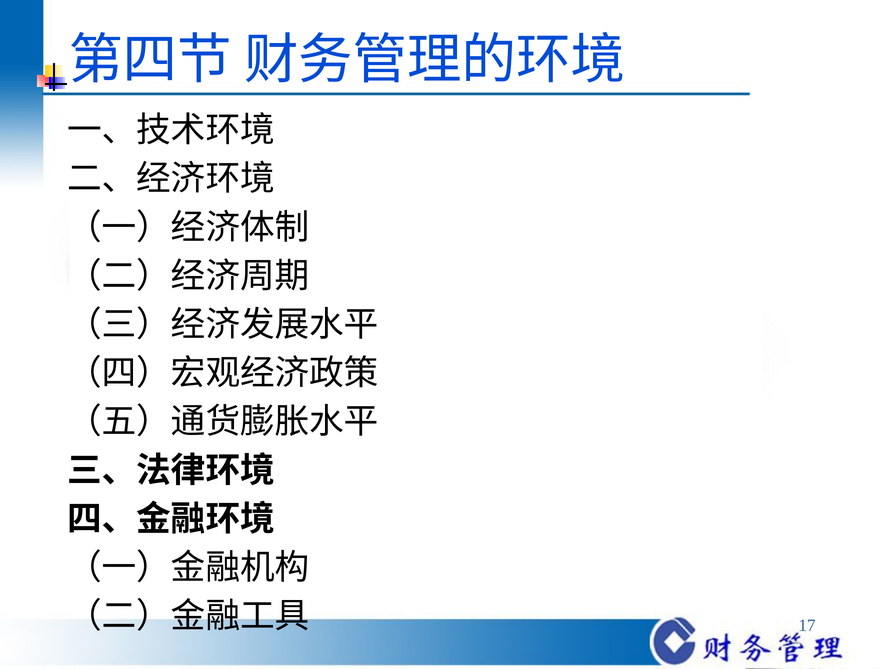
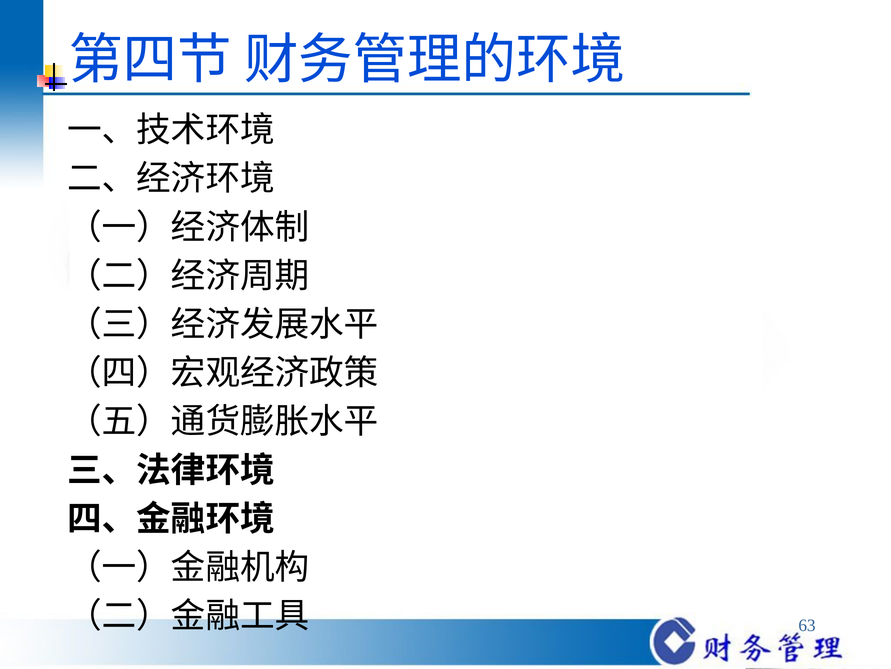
17: 17 -> 63
